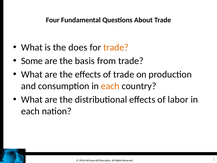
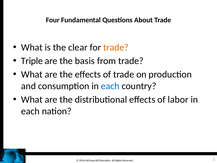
does: does -> clear
Some: Some -> Triple
each at (110, 86) colour: orange -> blue
